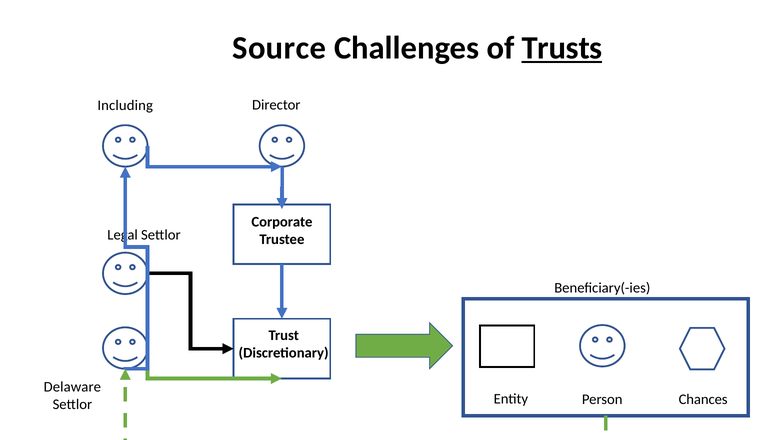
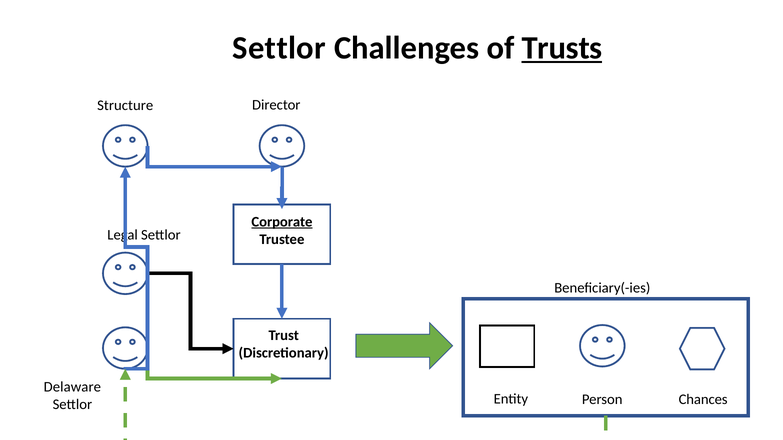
Source at (279, 48): Source -> Settlor
Including: Including -> Structure
Corporate underline: none -> present
